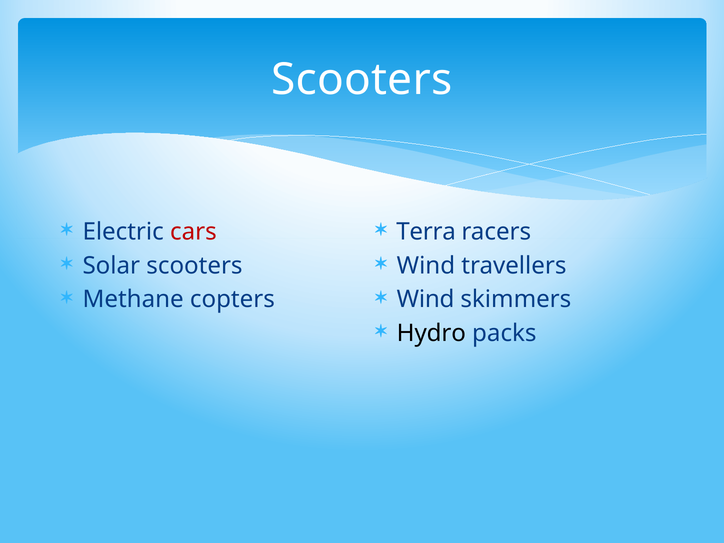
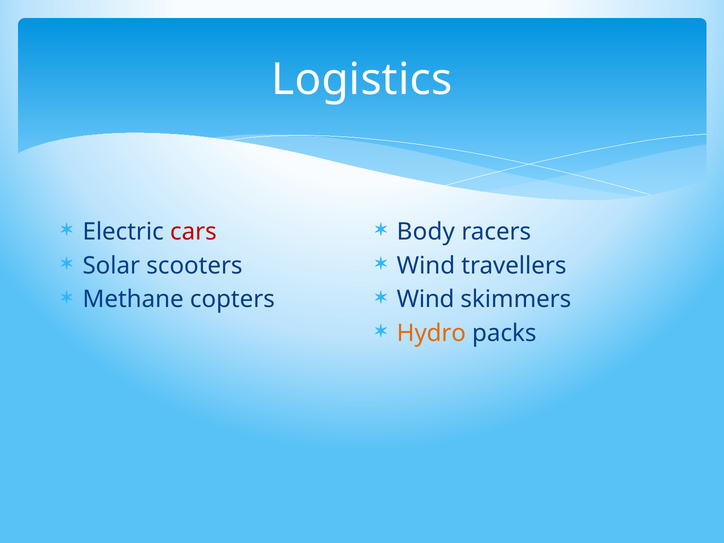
Scooters at (362, 79): Scooters -> Logistics
Terra: Terra -> Body
Hydro colour: black -> orange
